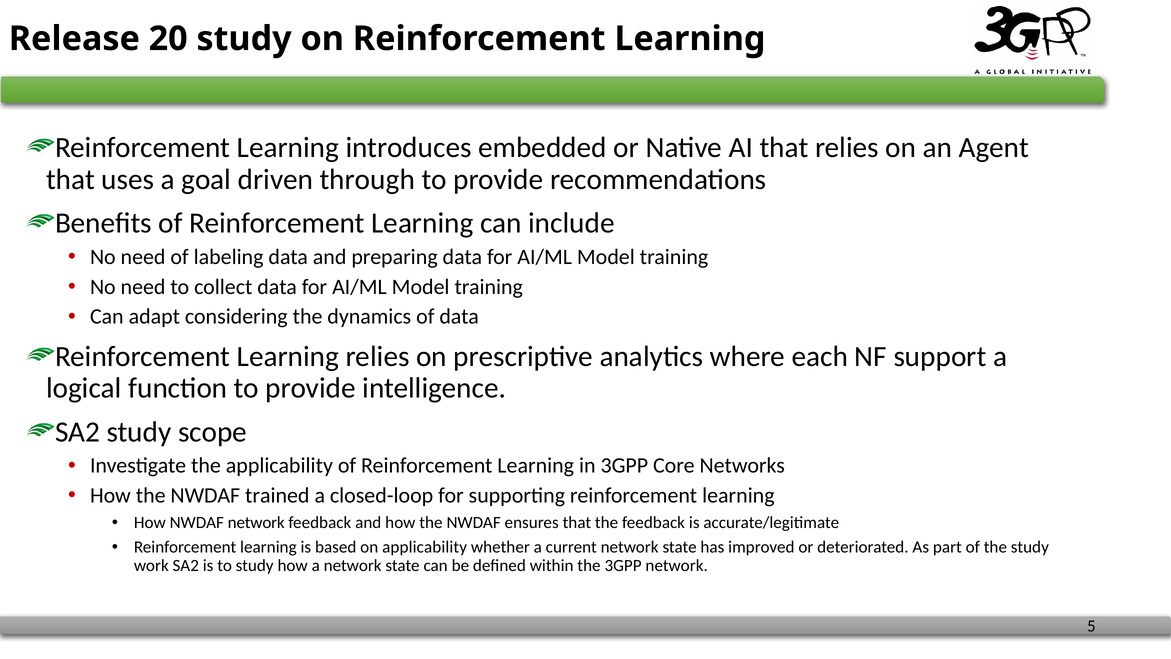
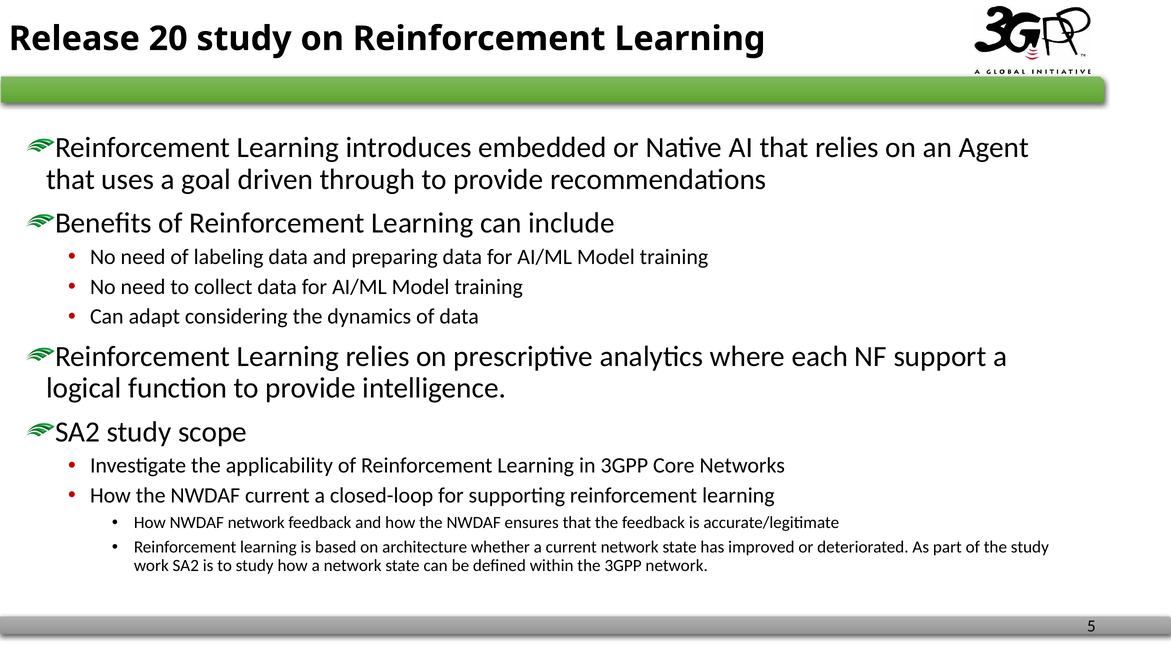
NWDAF trained: trained -> current
on applicability: applicability -> architecture
